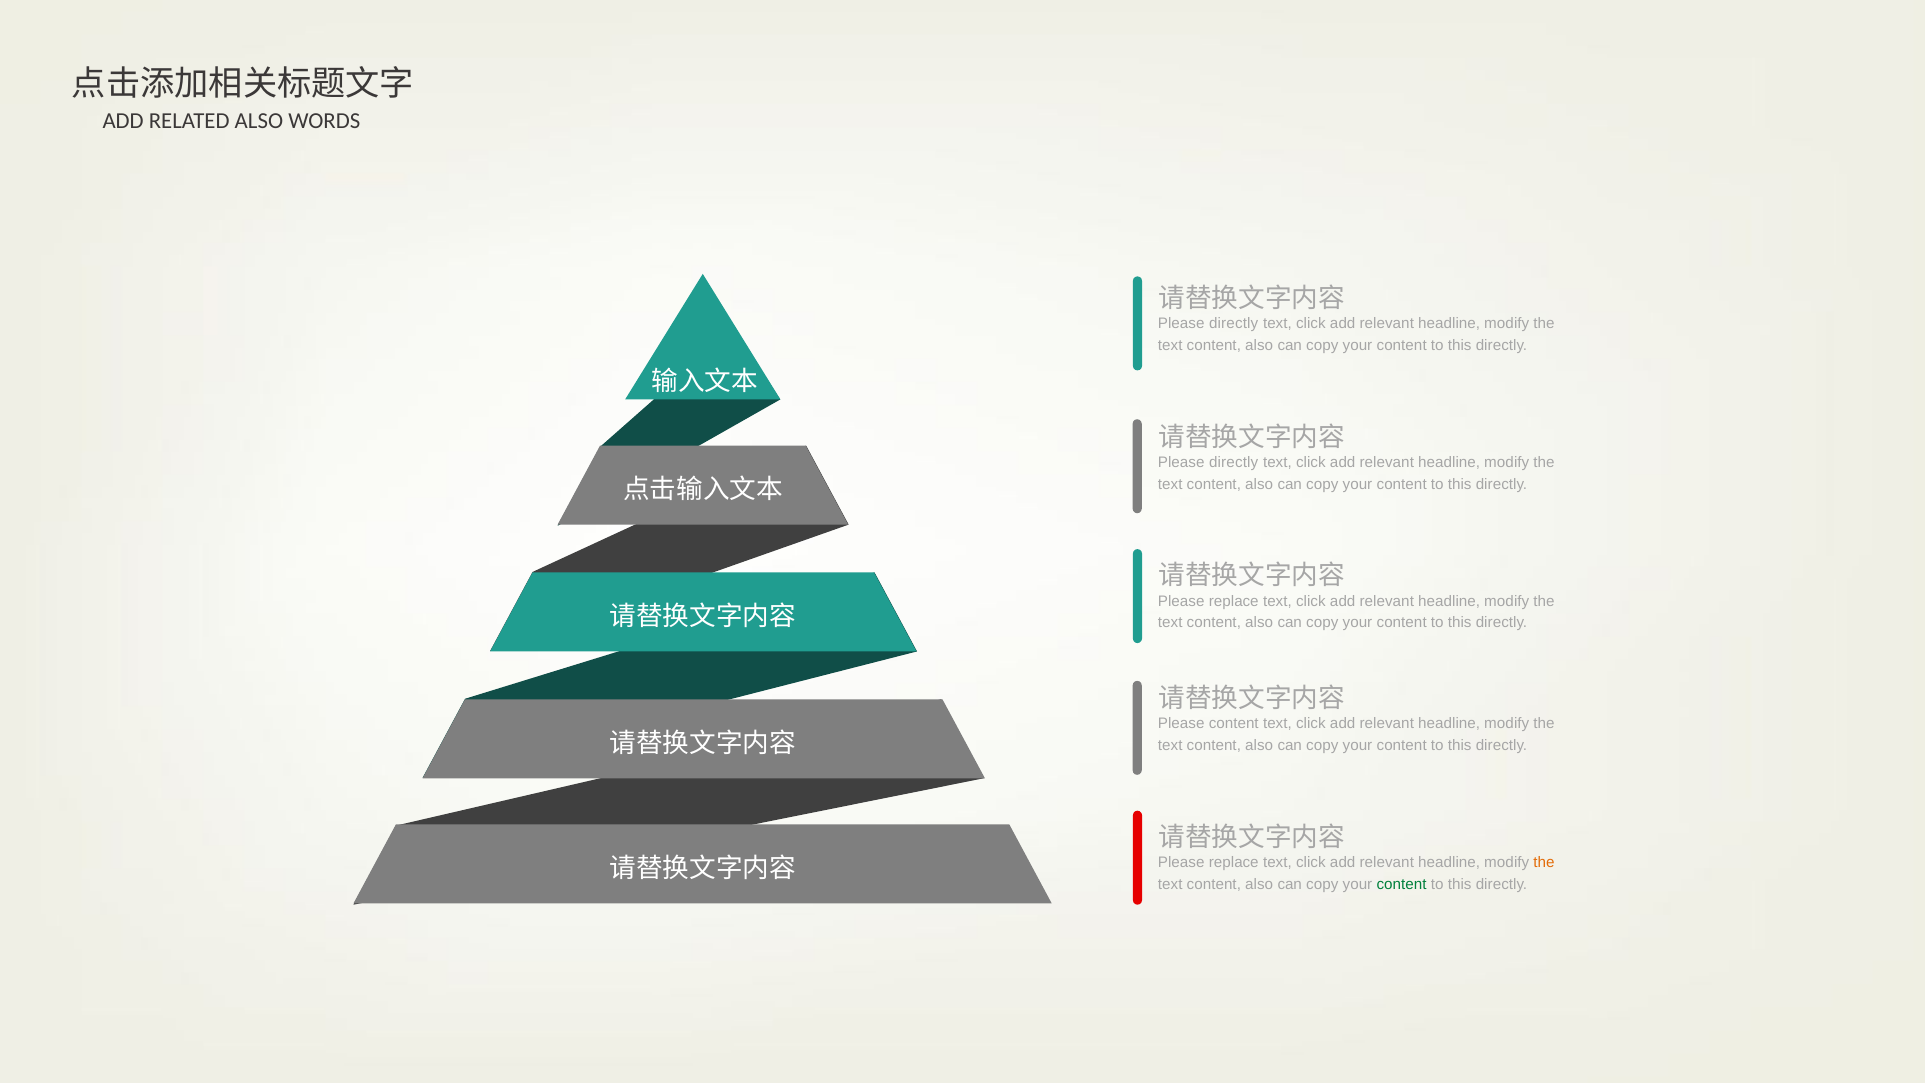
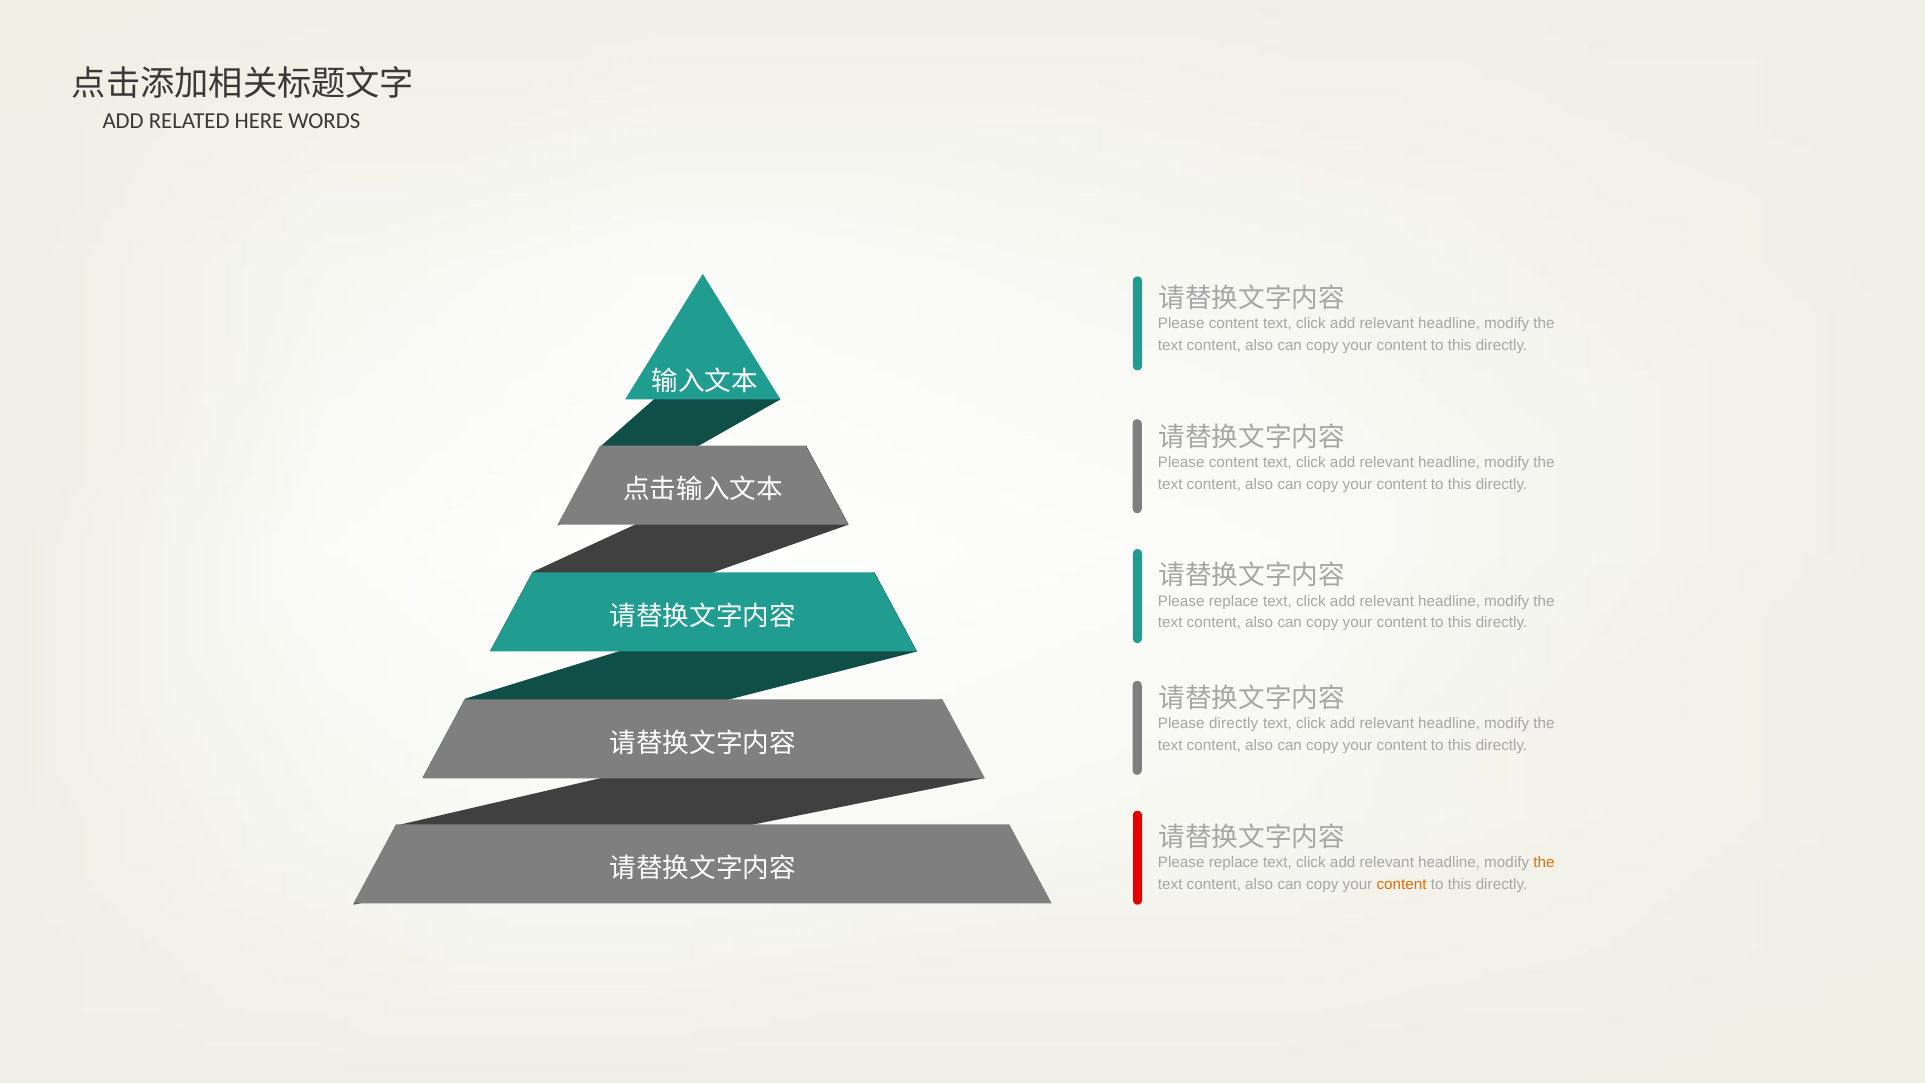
RELATED ALSO: ALSO -> HERE
directly at (1234, 323): directly -> content
directly at (1234, 462): directly -> content
Please content: content -> directly
content at (1402, 884) colour: green -> orange
